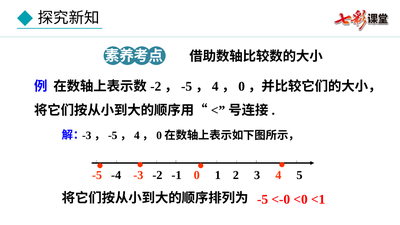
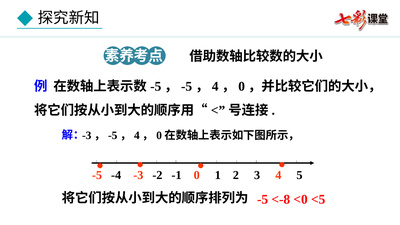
-2 at (156, 87): -2 -> -5
<-0: <-0 -> <-8
<1: <1 -> <5
